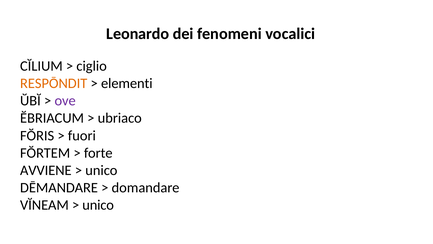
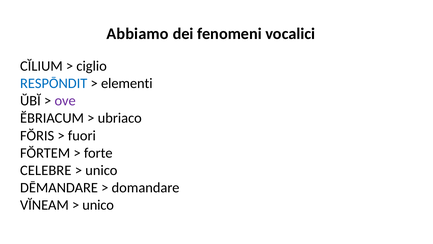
Leonardo: Leonardo -> Abbiamo
RESPŌNDIT colour: orange -> blue
AVVIENE: AVVIENE -> CELEBRE
